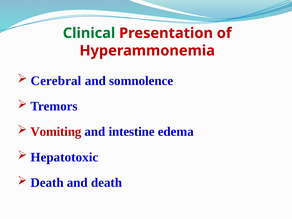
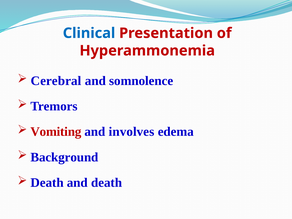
Clinical colour: green -> blue
intestine: intestine -> involves
Hepatotoxic: Hepatotoxic -> Background
